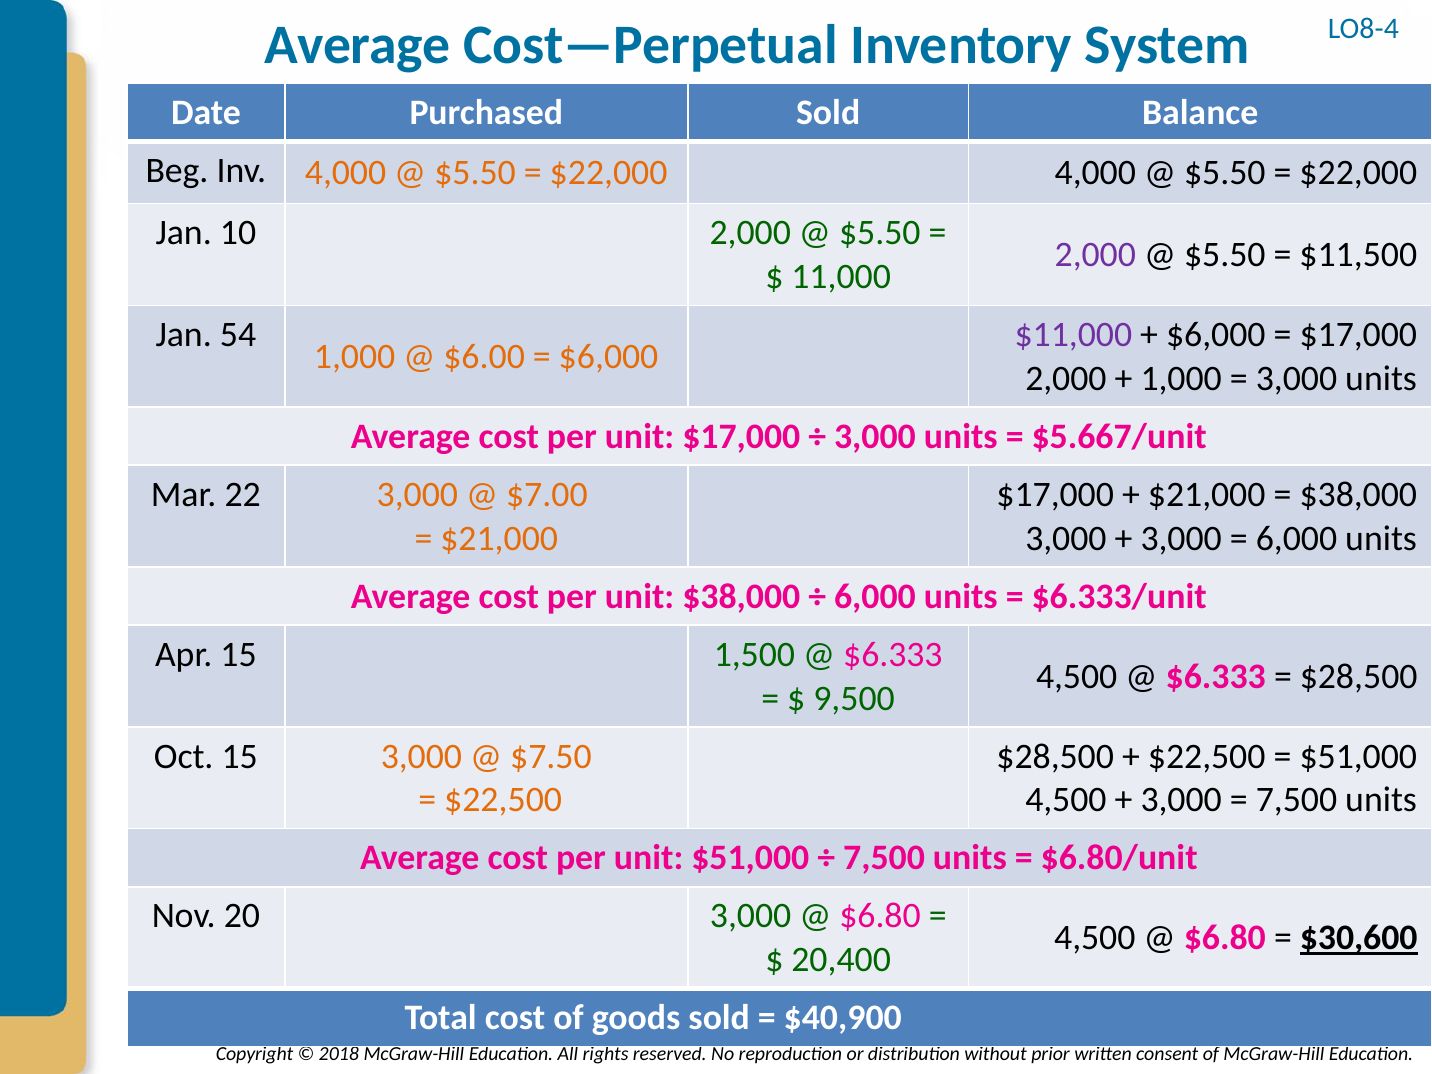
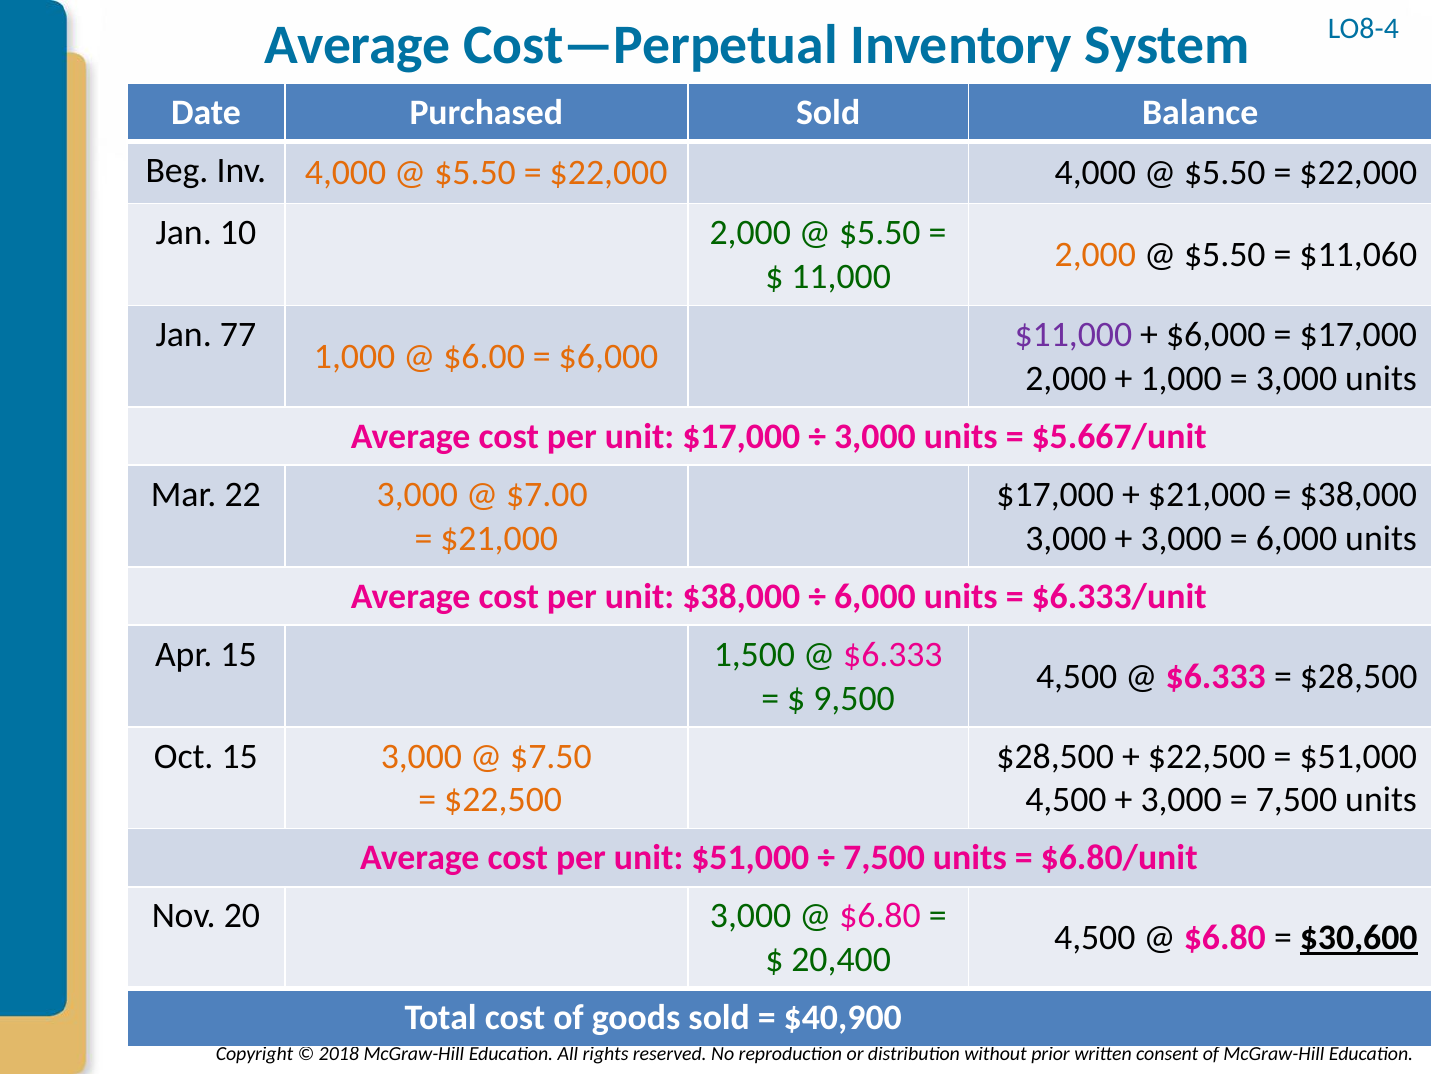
2,000 at (1095, 255) colour: purple -> orange
$11,500: $11,500 -> $11,060
54: 54 -> 77
